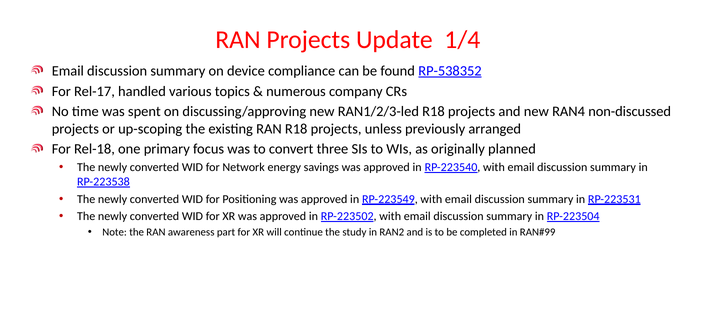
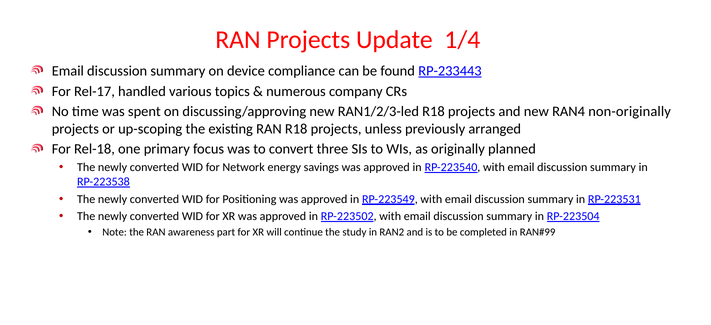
RP-538352: RP-538352 -> RP-233443
non-discussed: non-discussed -> non-originally
